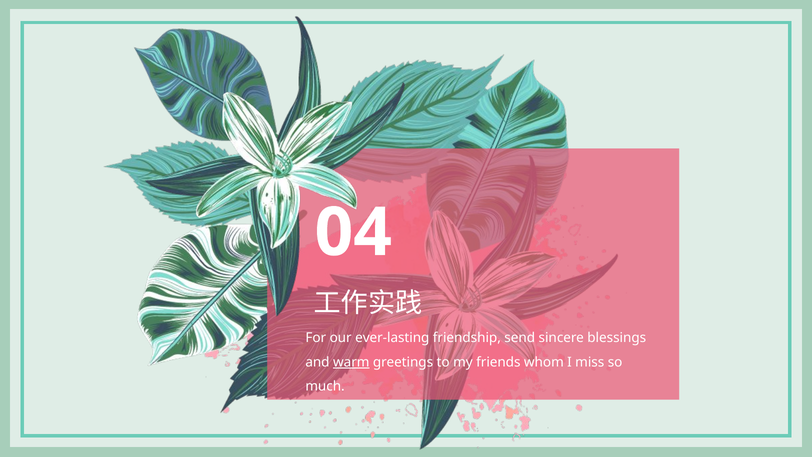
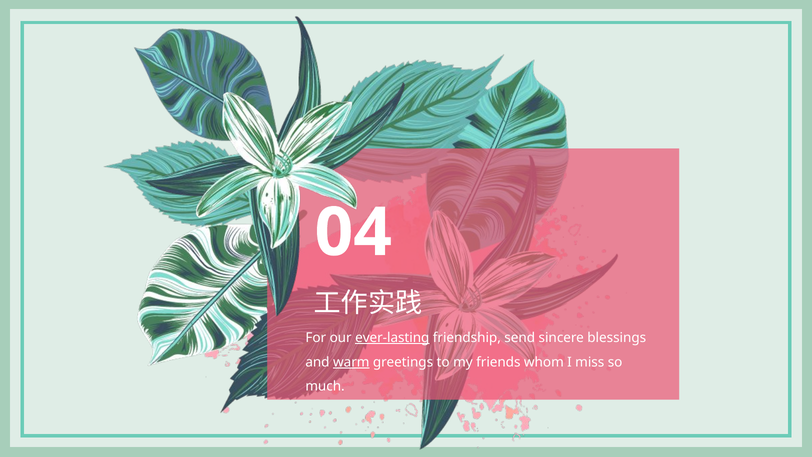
ever-lasting underline: none -> present
